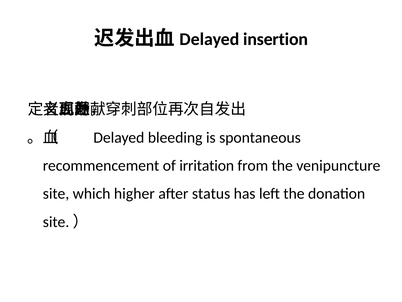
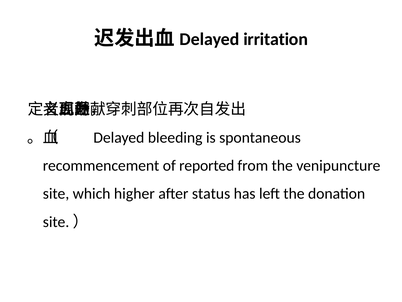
insertion: insertion -> irritation
irritation: irritation -> reported
